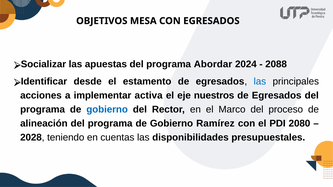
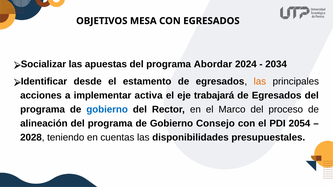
2088: 2088 -> 2034
las at (260, 82) colour: blue -> orange
nuestros: nuestros -> trabajará
Ramírez: Ramírez -> Consejo
2080: 2080 -> 2054
